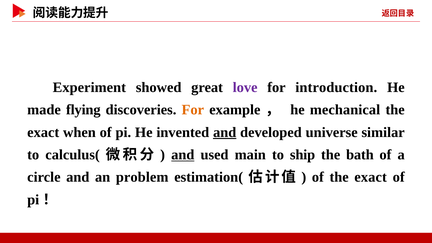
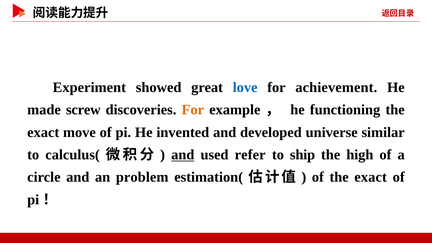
love colour: purple -> blue
introduction: introduction -> achievement
flying: flying -> screw
mechanical: mechanical -> functioning
when: when -> move
and at (225, 132) underline: present -> none
main: main -> refer
bath: bath -> high
